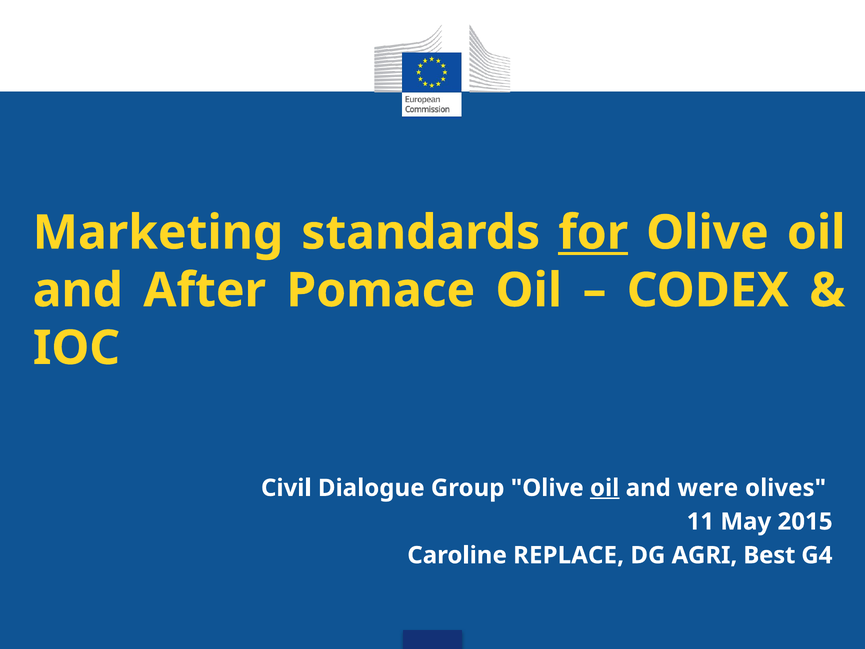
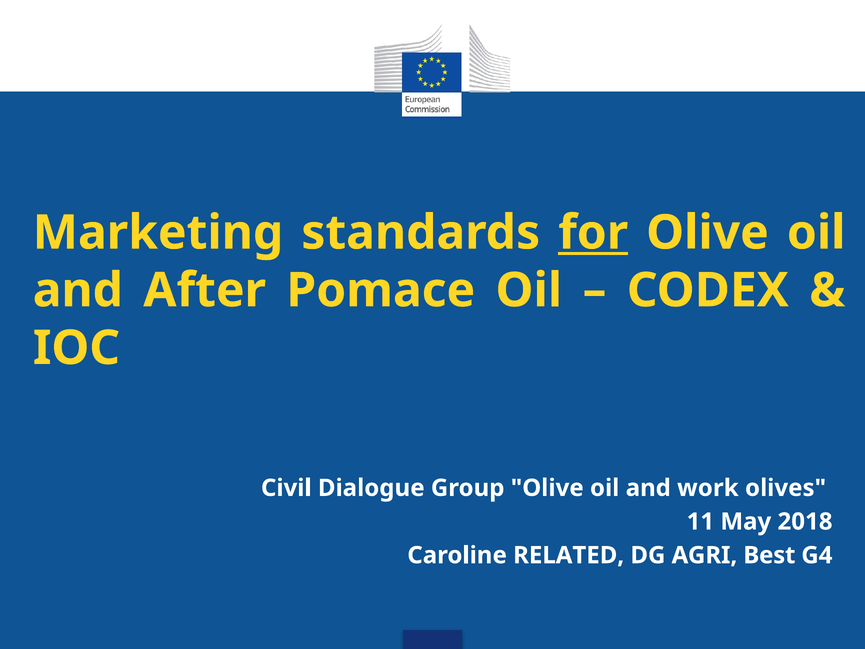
oil at (605, 488) underline: present -> none
were: were -> work
2015: 2015 -> 2018
REPLACE: REPLACE -> RELATED
